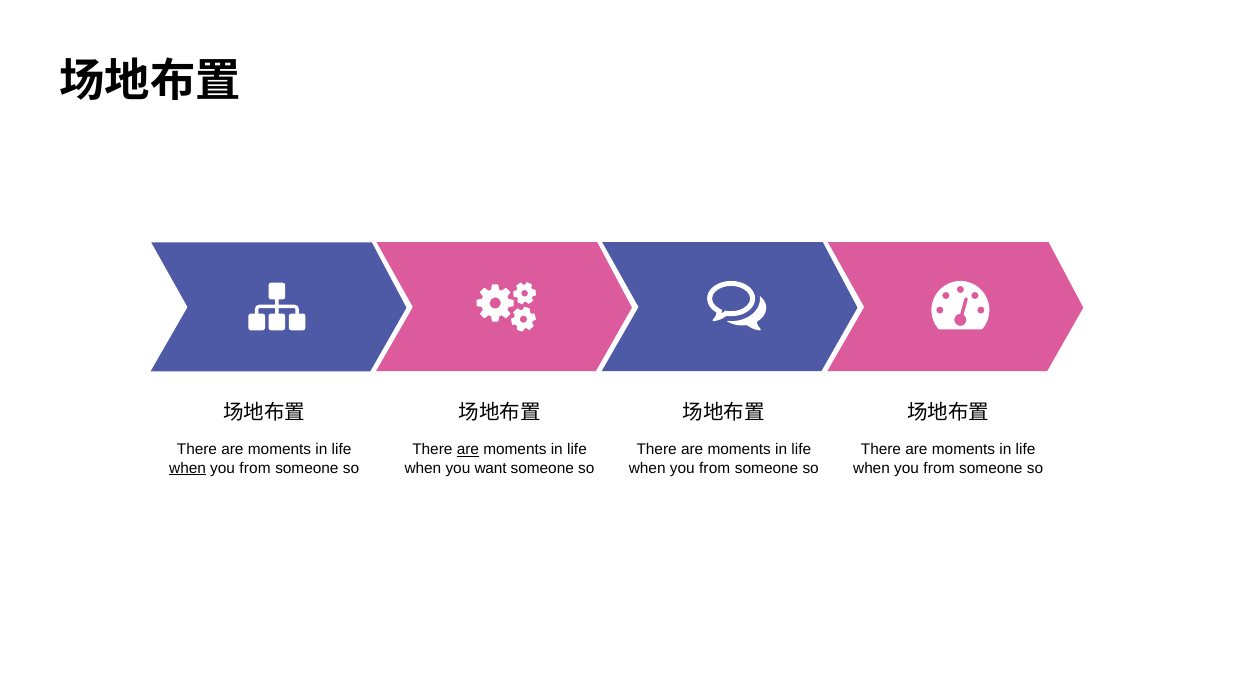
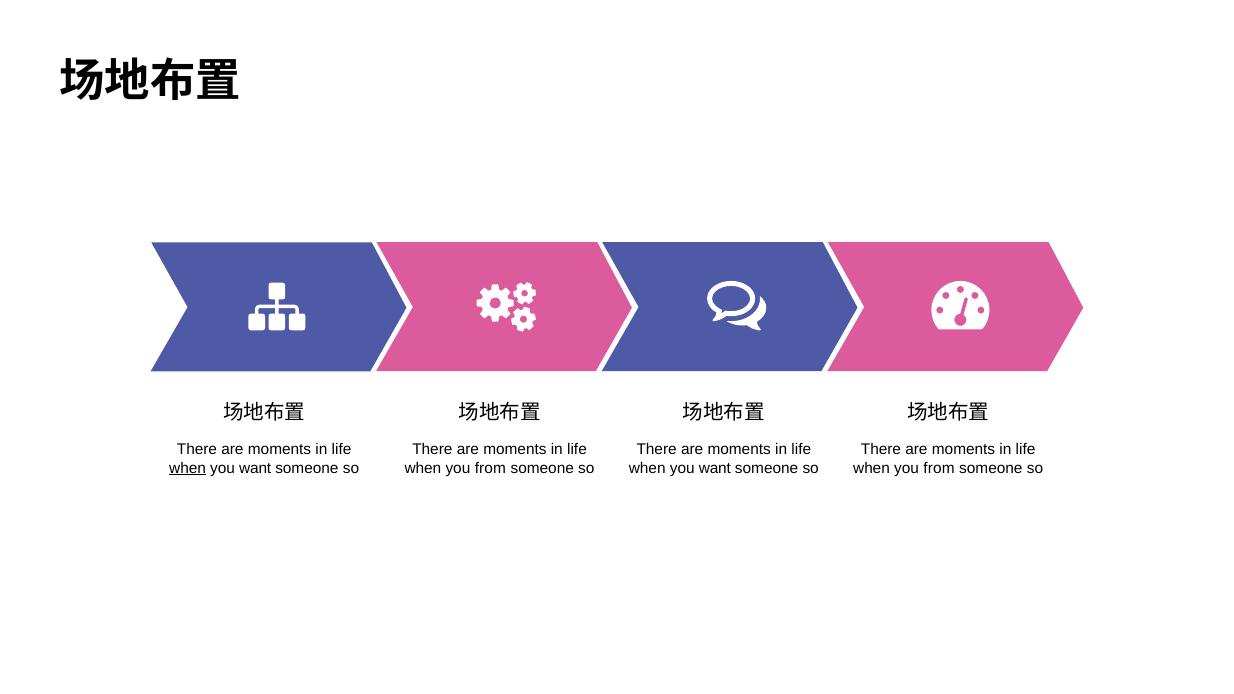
are at (468, 450) underline: present -> none
from at (255, 468): from -> want
want at (491, 468): want -> from
from at (715, 468): from -> want
